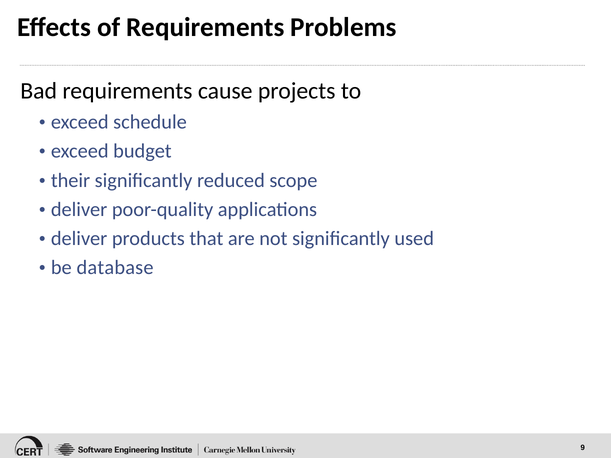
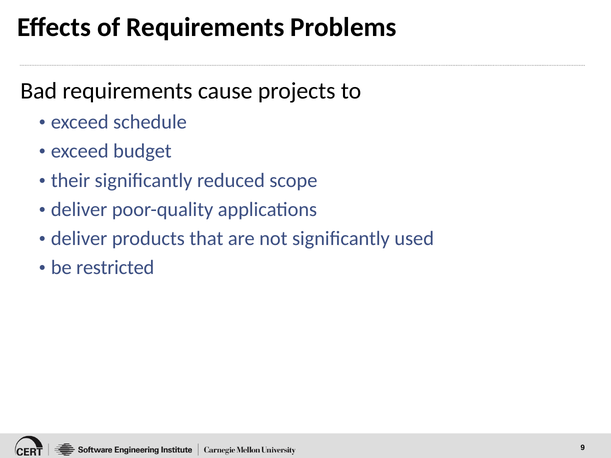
database: database -> restricted
